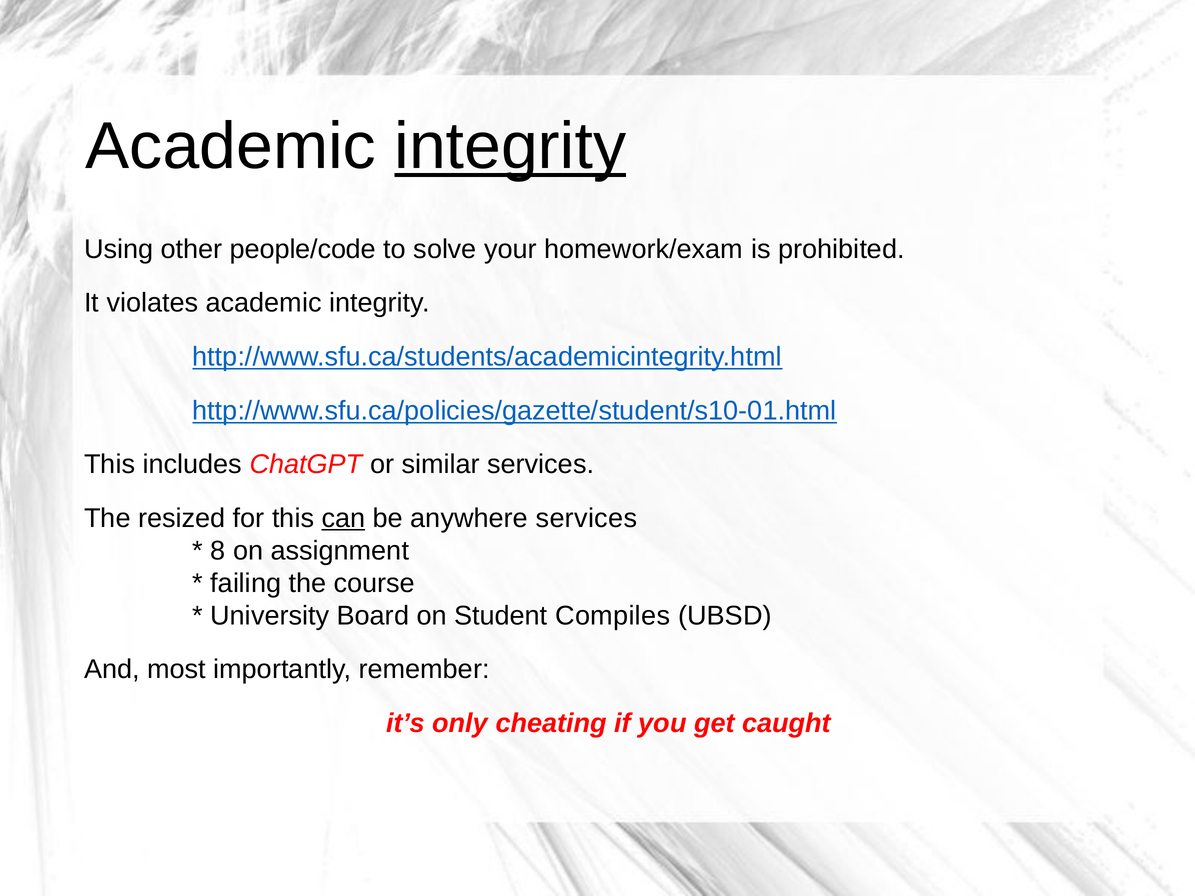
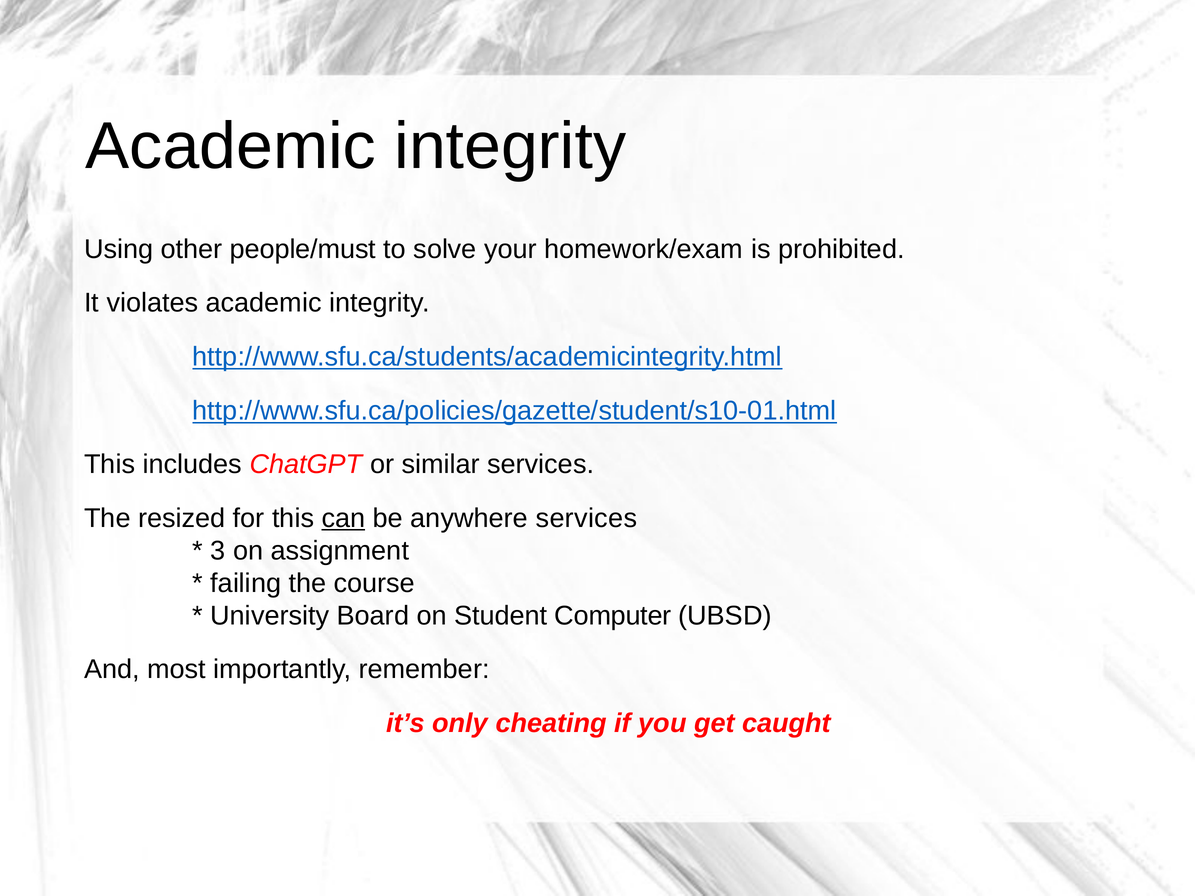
integrity at (510, 146) underline: present -> none
people/code: people/code -> people/must
8: 8 -> 3
Compiles: Compiles -> Computer
